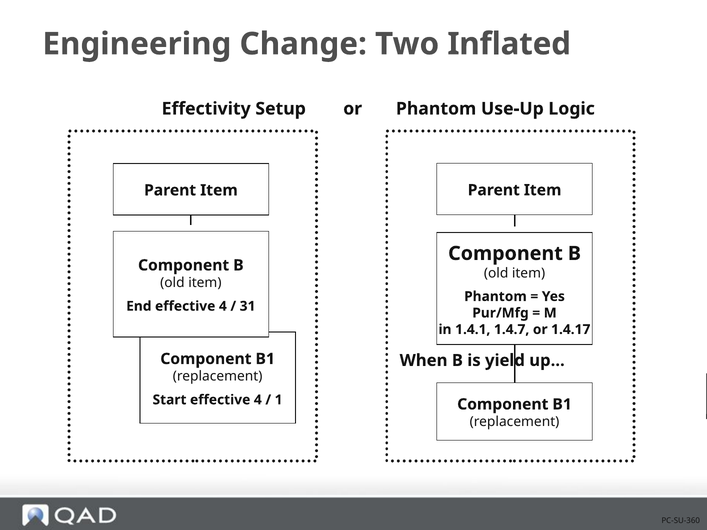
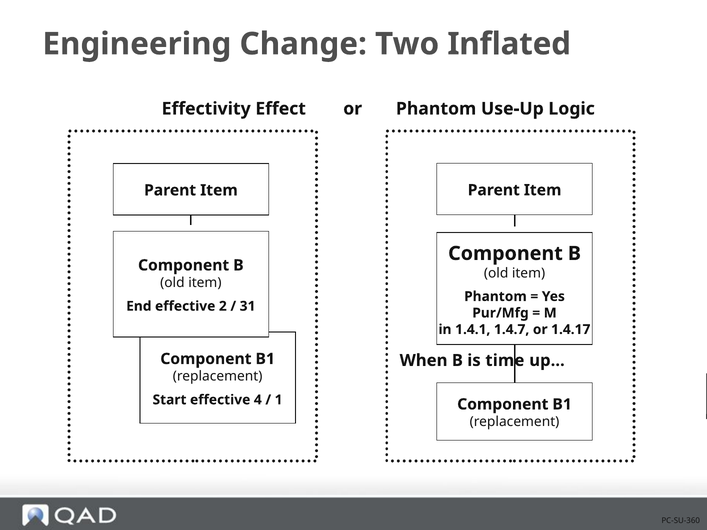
Setup: Setup -> Effect
4 at (223, 306): 4 -> 2
yield: yield -> time
